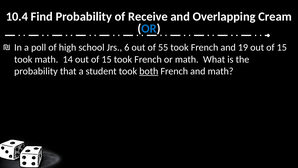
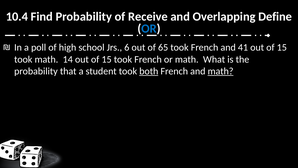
Cream: Cream -> Define
55: 55 -> 65
19: 19 -> 41
math at (221, 71) underline: none -> present
